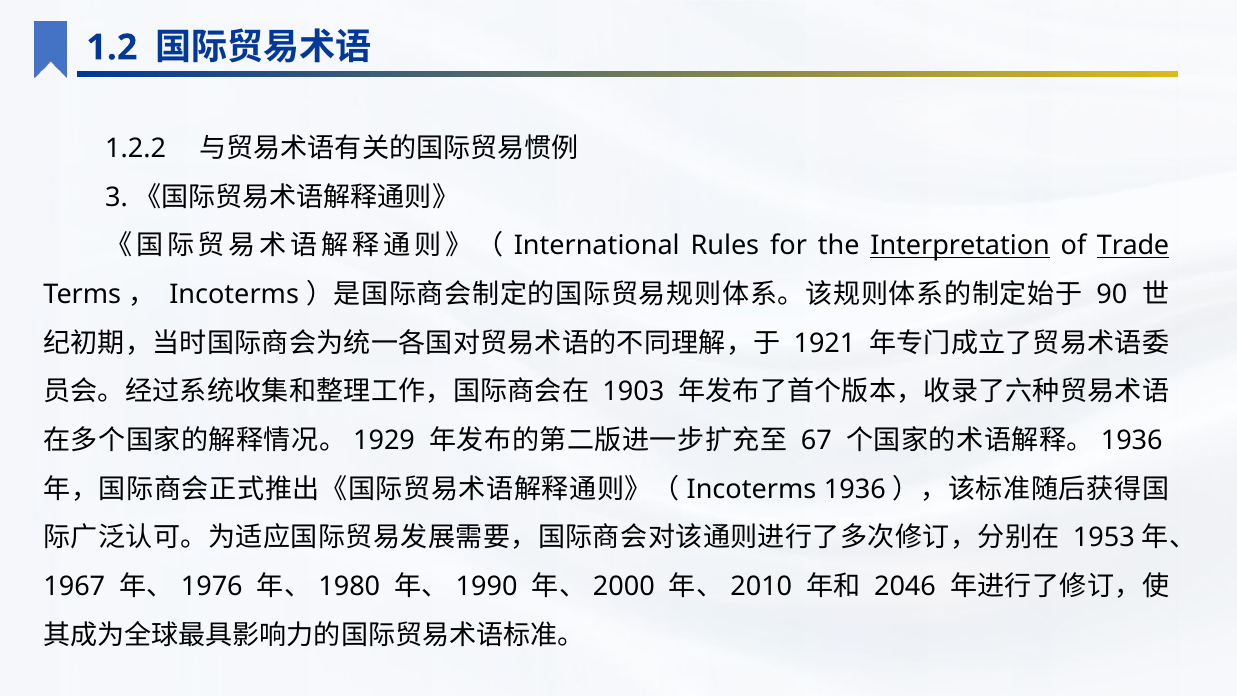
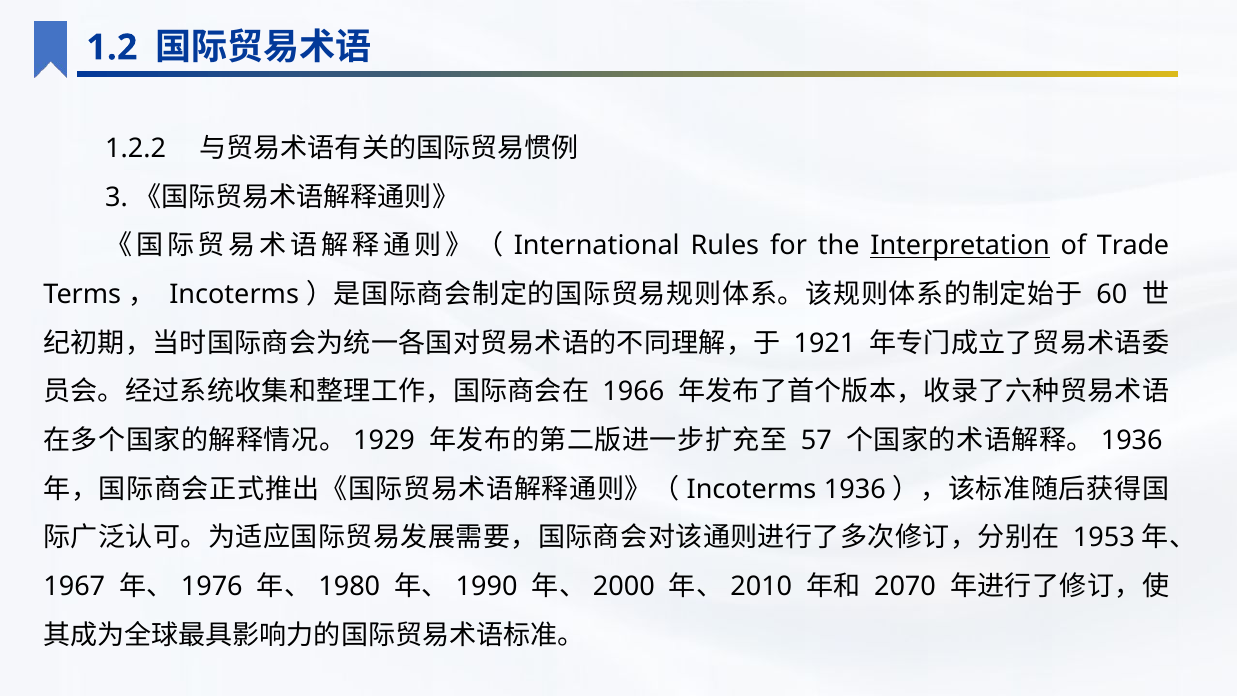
Trade underline: present -> none
90: 90 -> 60
1903: 1903 -> 1966
67: 67 -> 57
2046: 2046 -> 2070
